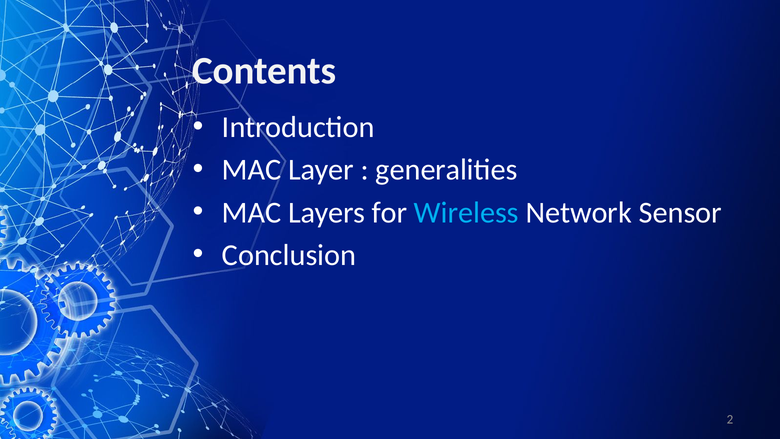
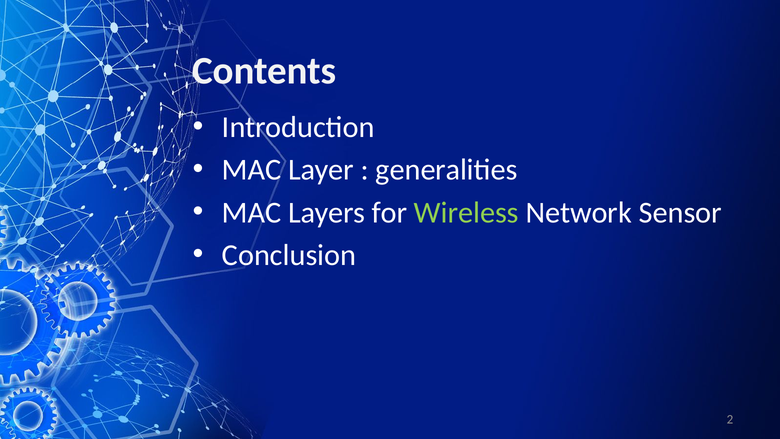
Wireless colour: light blue -> light green
